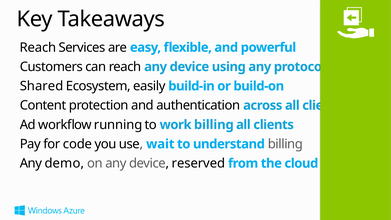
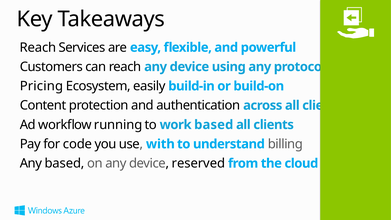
Shared: Shared -> Pricing
work billing: billing -> based
wait: wait -> with
Any demo: demo -> based
